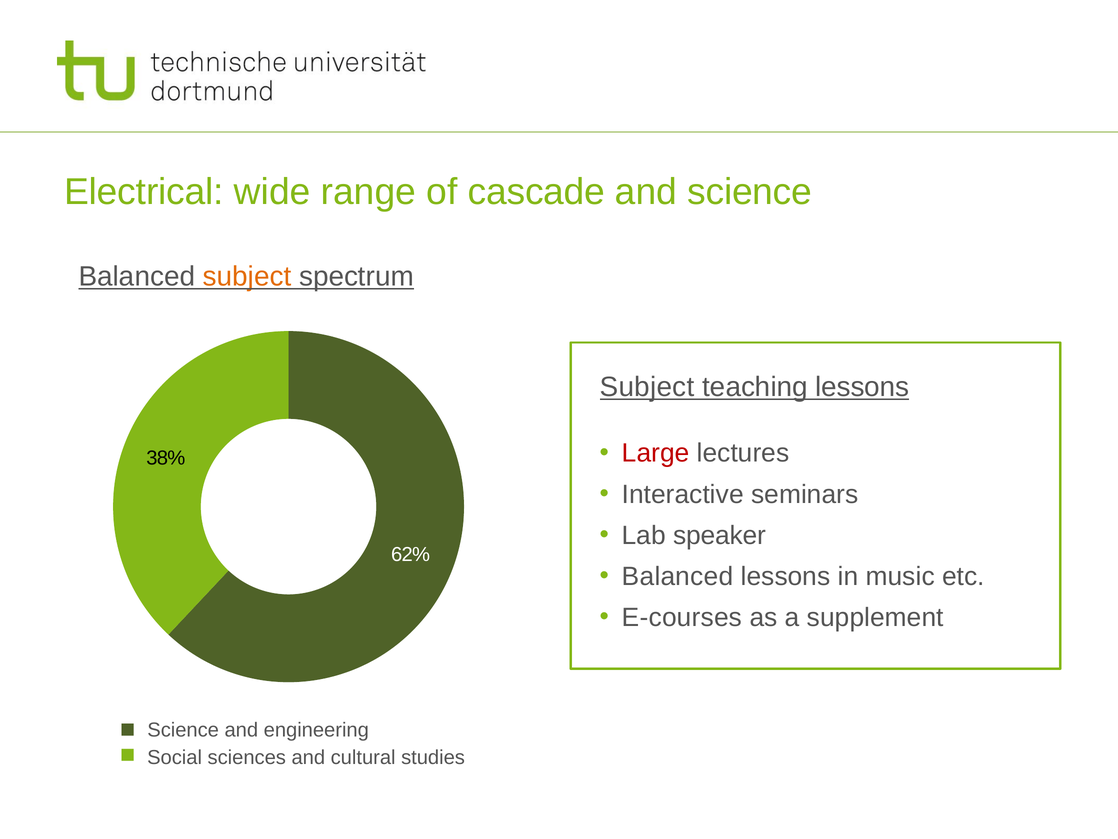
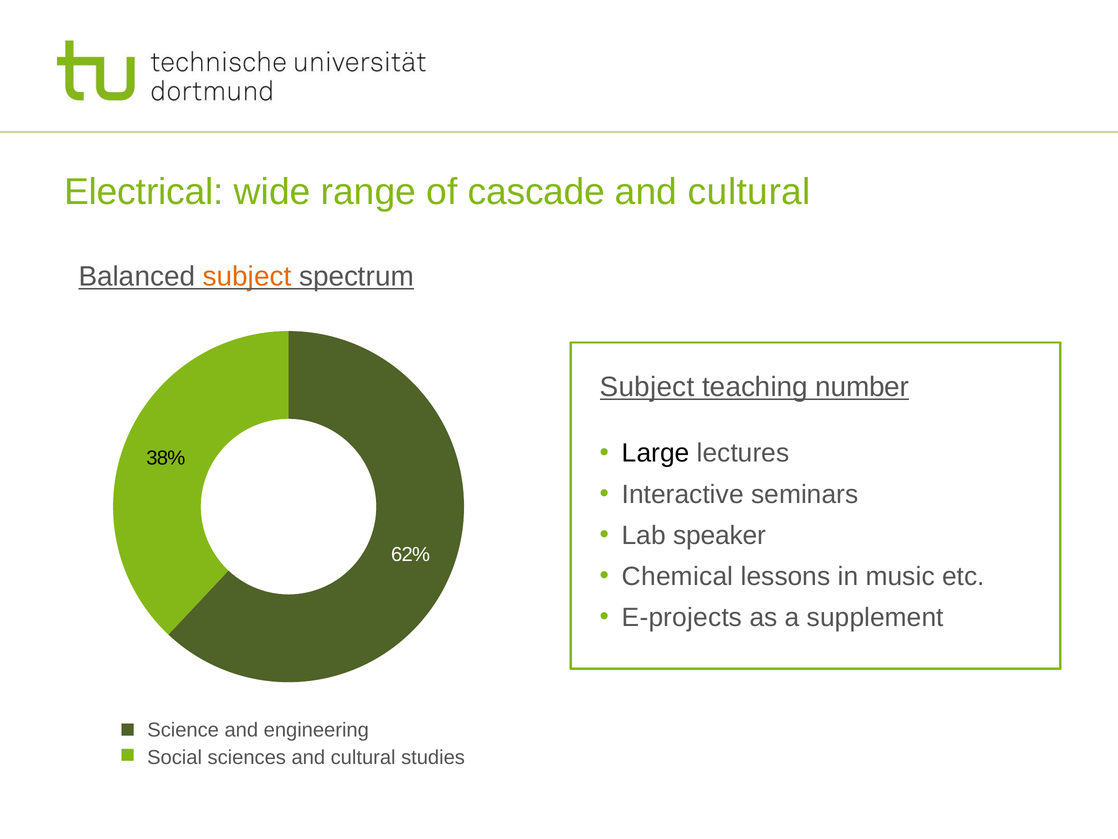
science at (750, 192): science -> cultural
teaching lessons: lessons -> number
Large colour: red -> black
Balanced at (678, 576): Balanced -> Chemical
E-courses: E-courses -> E-projects
